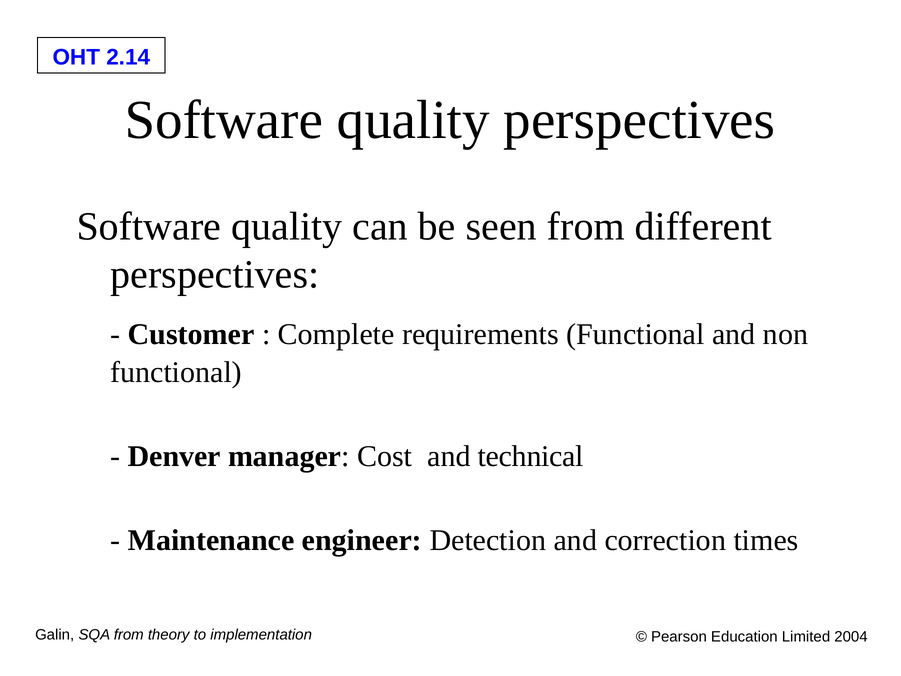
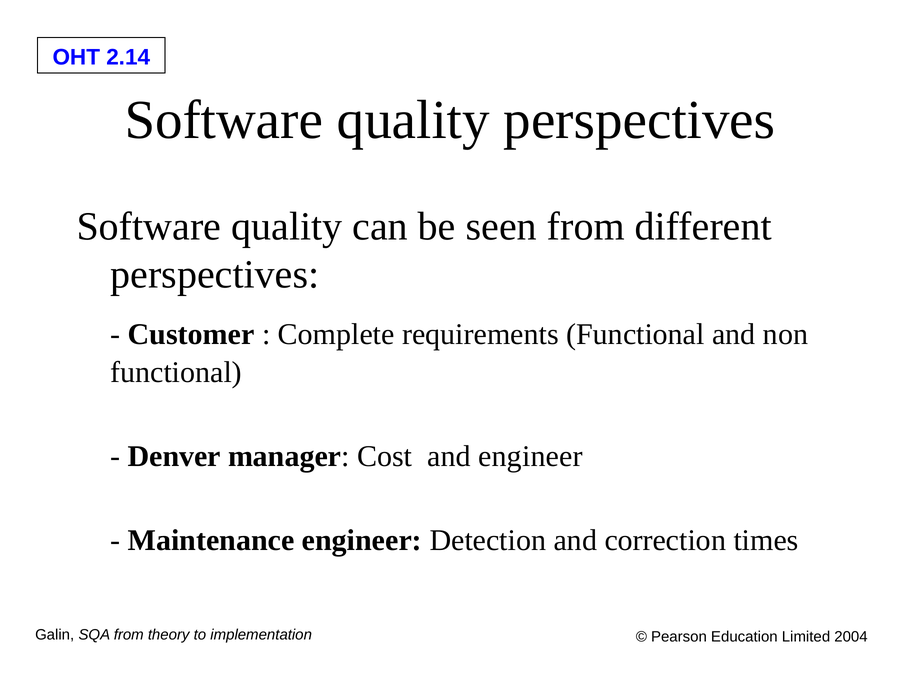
and technical: technical -> engineer
